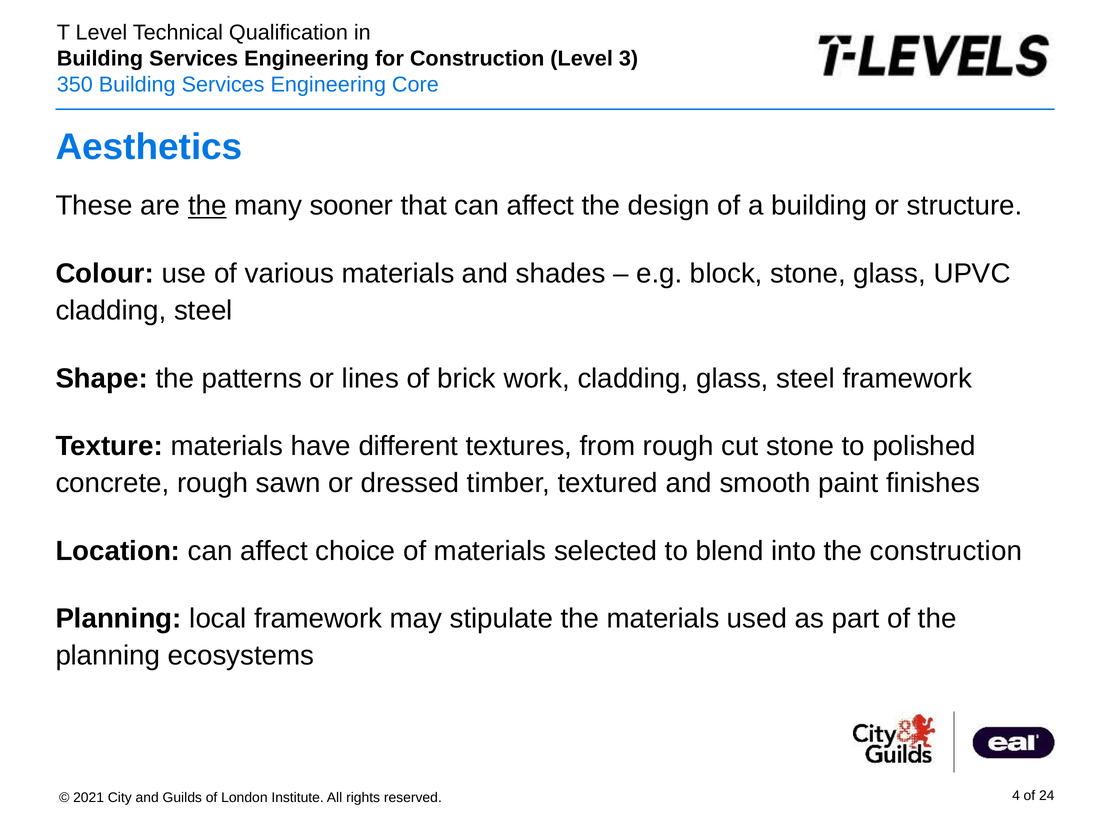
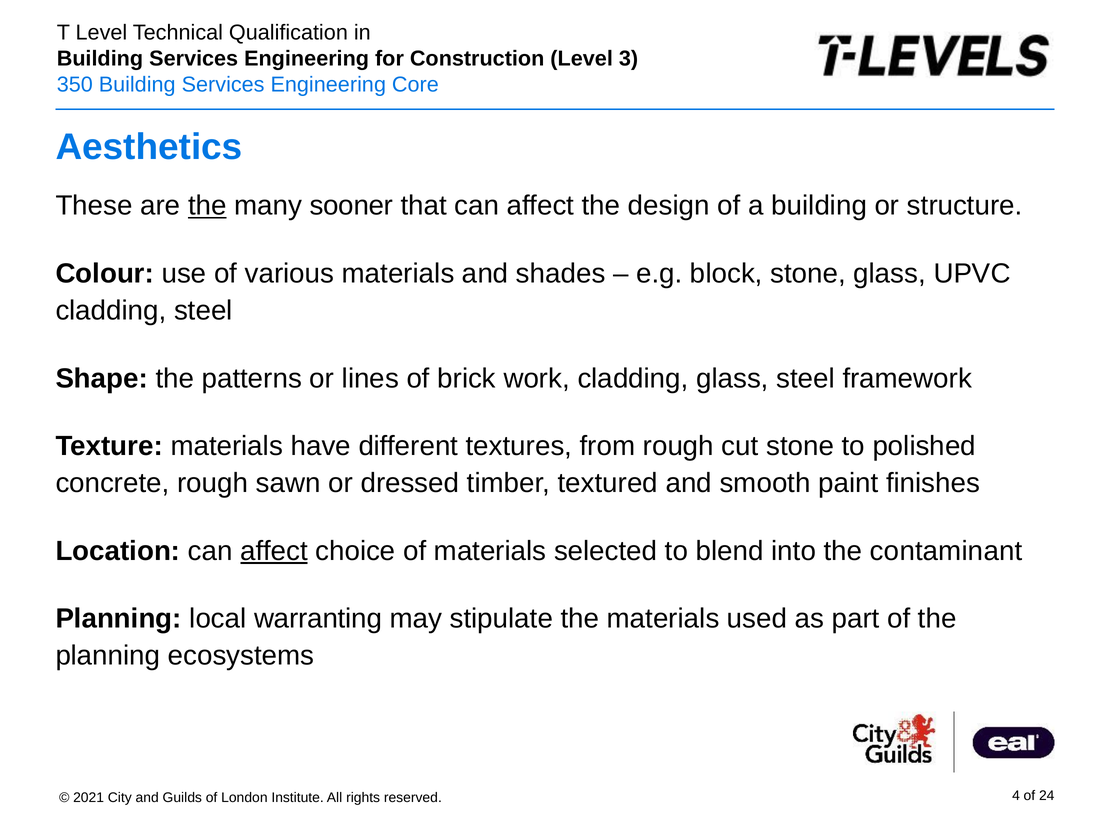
affect at (274, 551) underline: none -> present
the construction: construction -> contaminant
local framework: framework -> warranting
